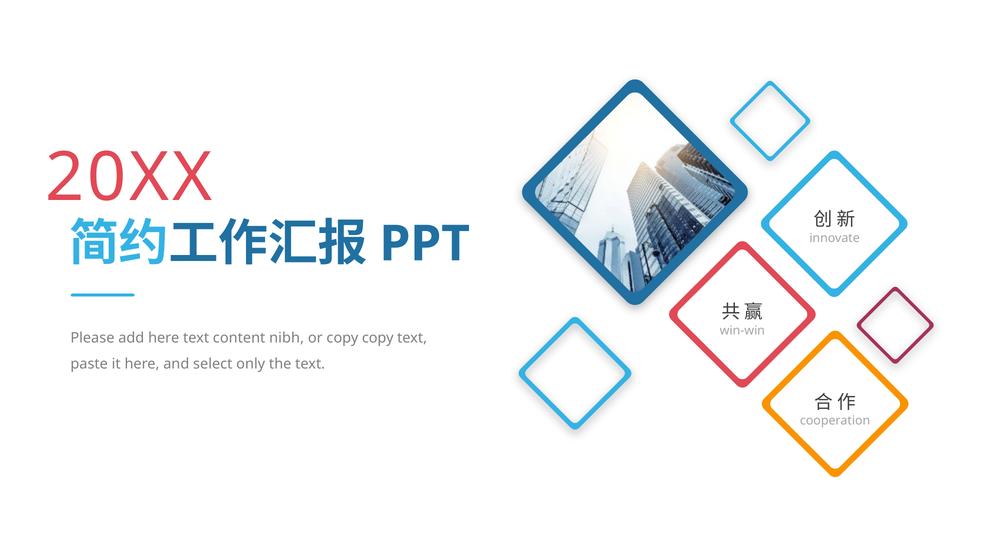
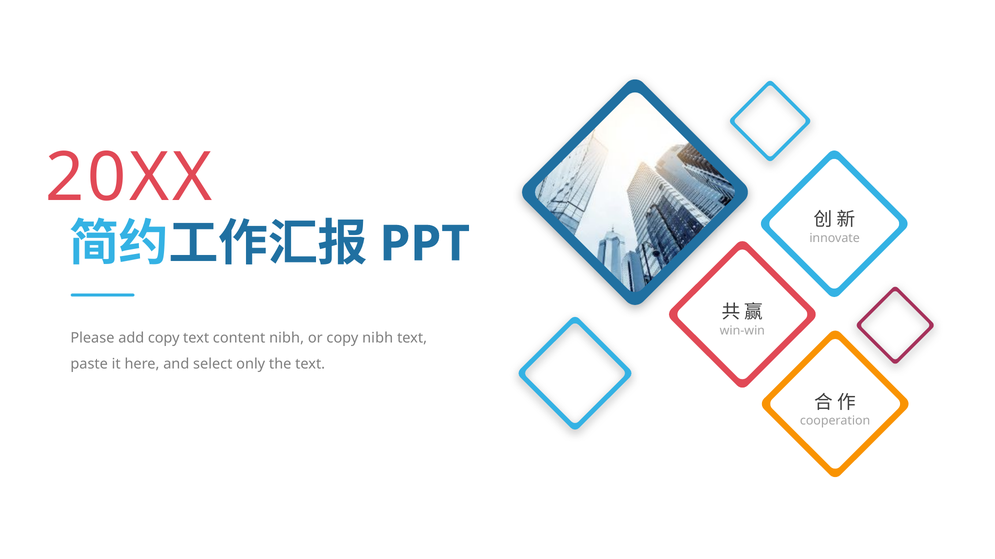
add here: here -> copy
copy copy: copy -> nibh
